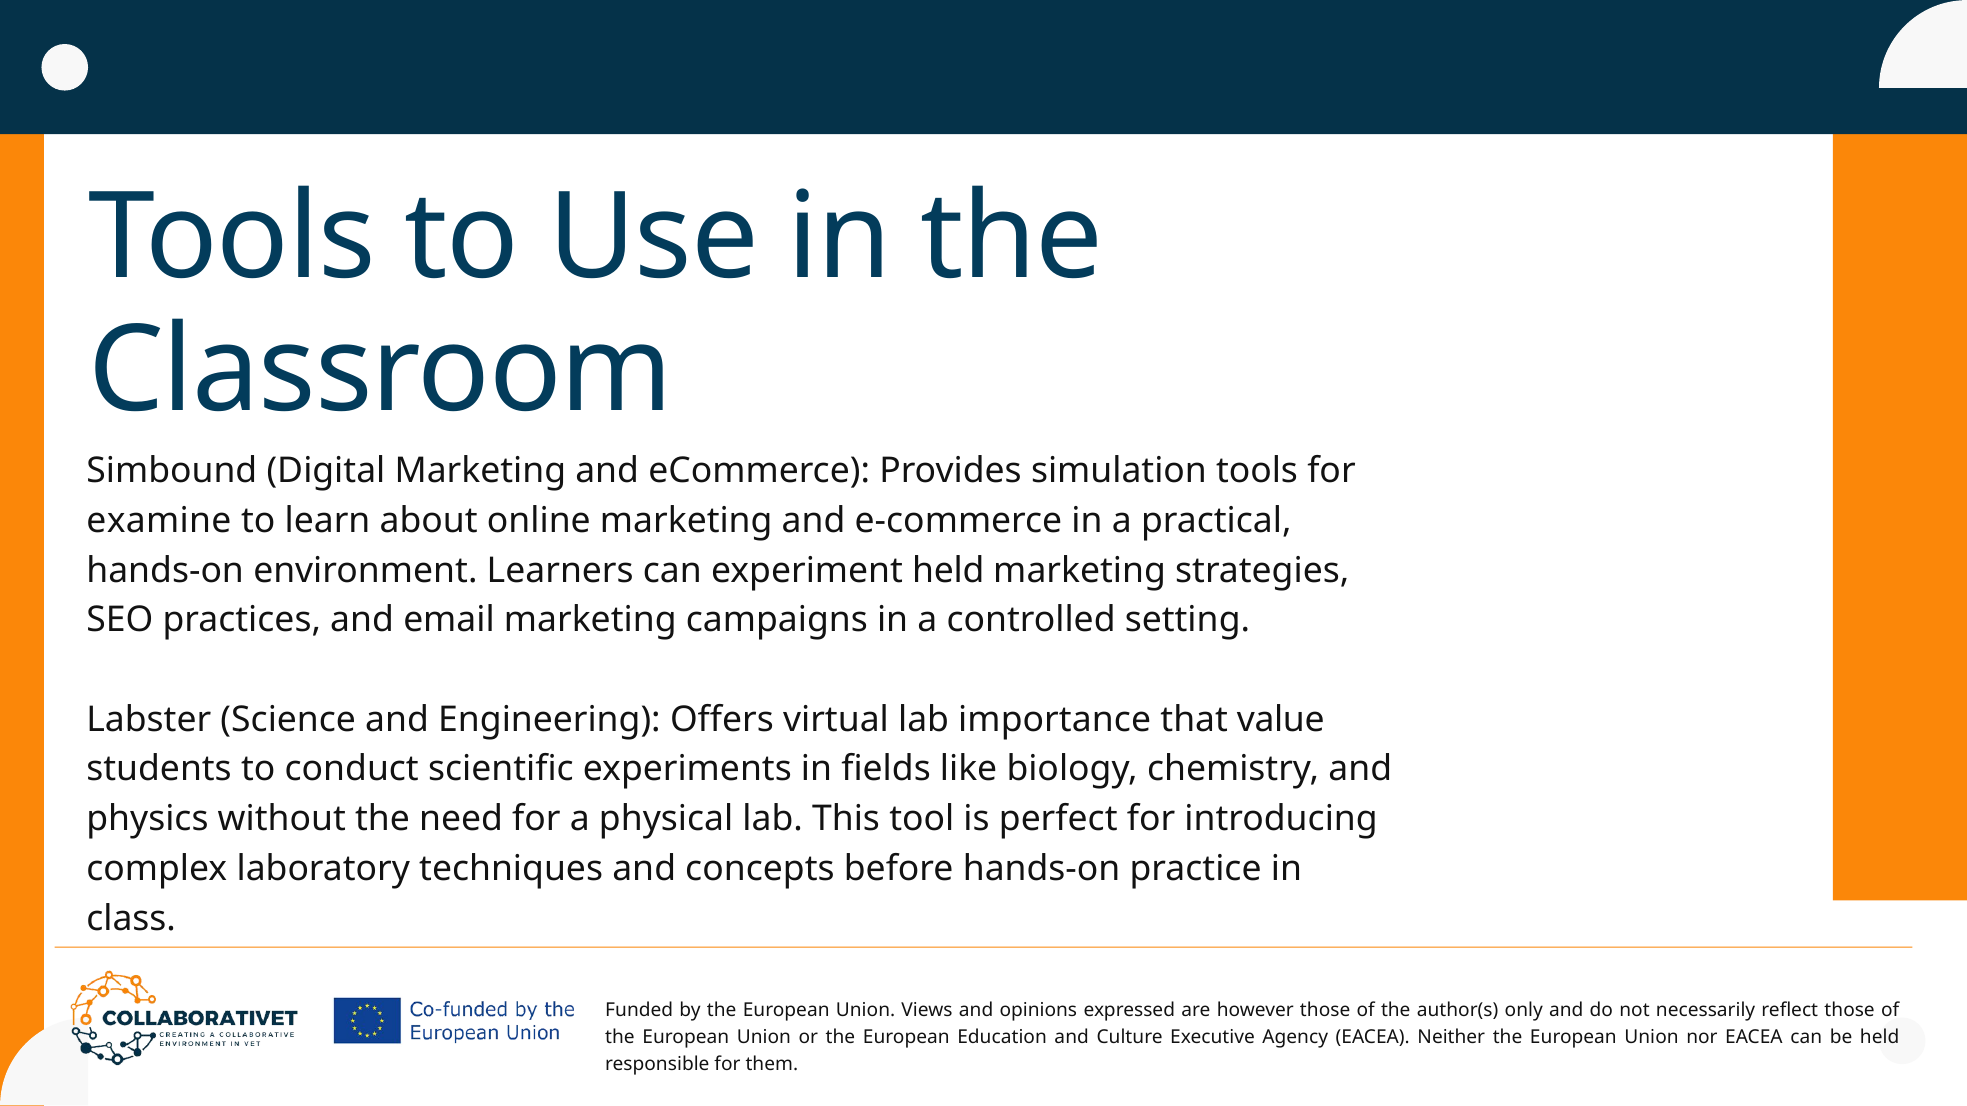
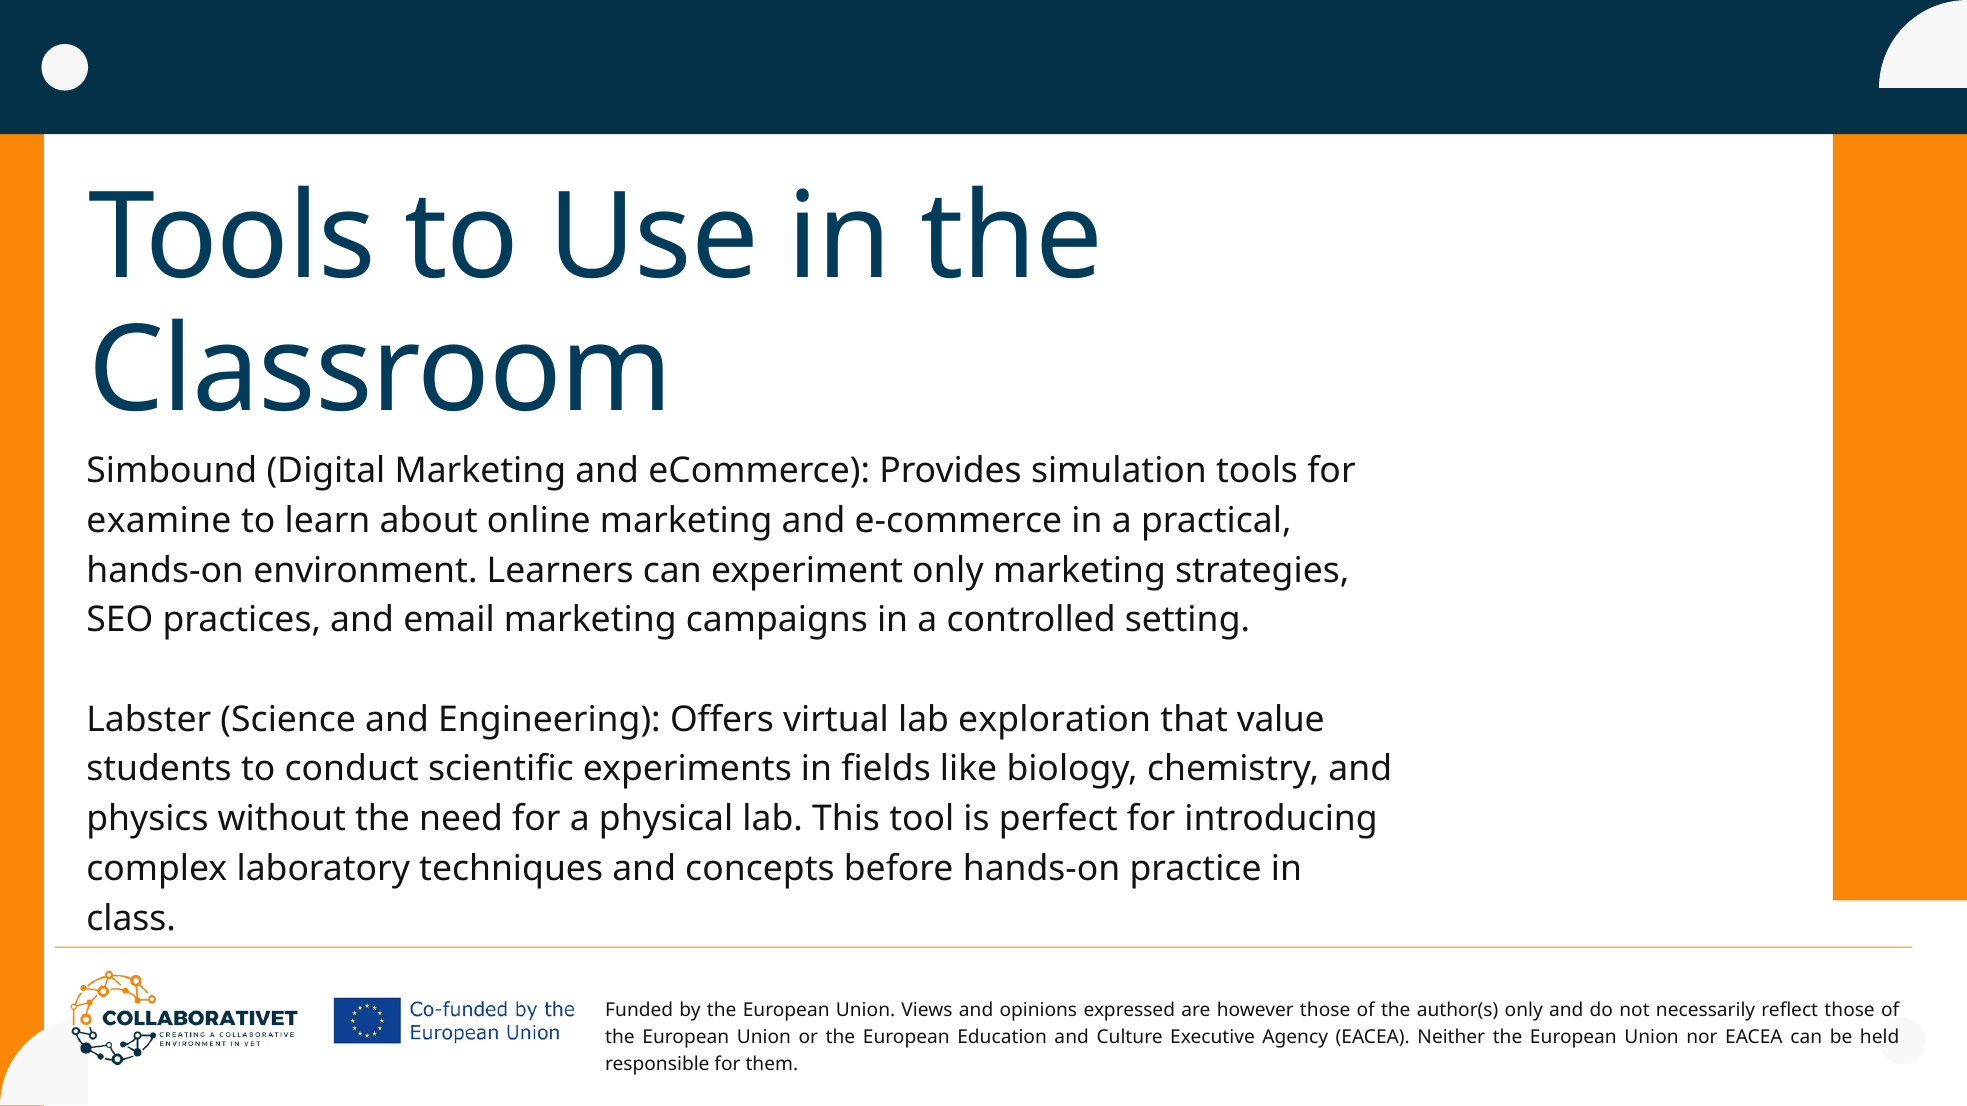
experiment held: held -> only
importance: importance -> exploration
